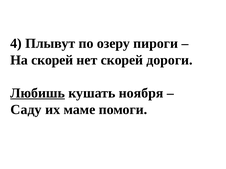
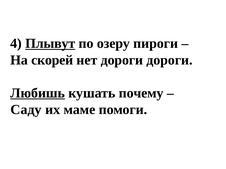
Плывут underline: none -> present
нет скорей: скорей -> дороги
ноября: ноября -> почему
